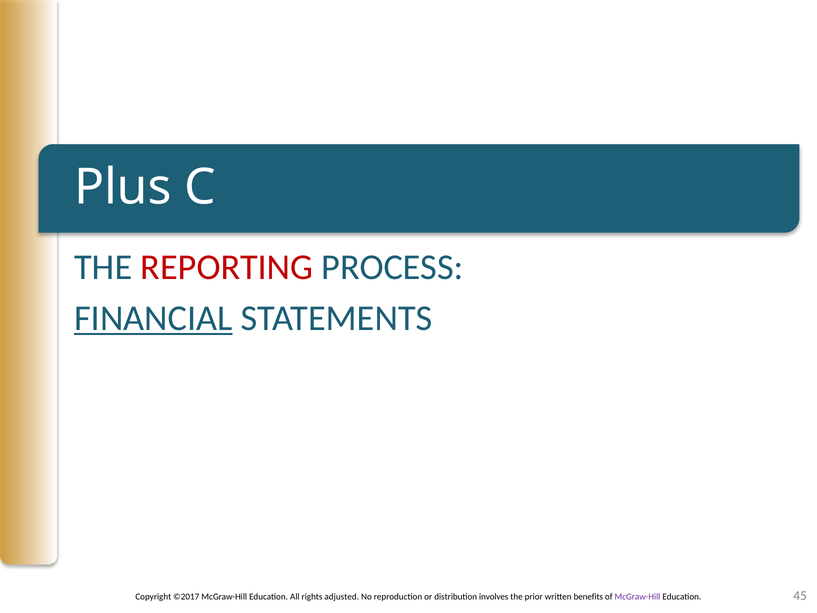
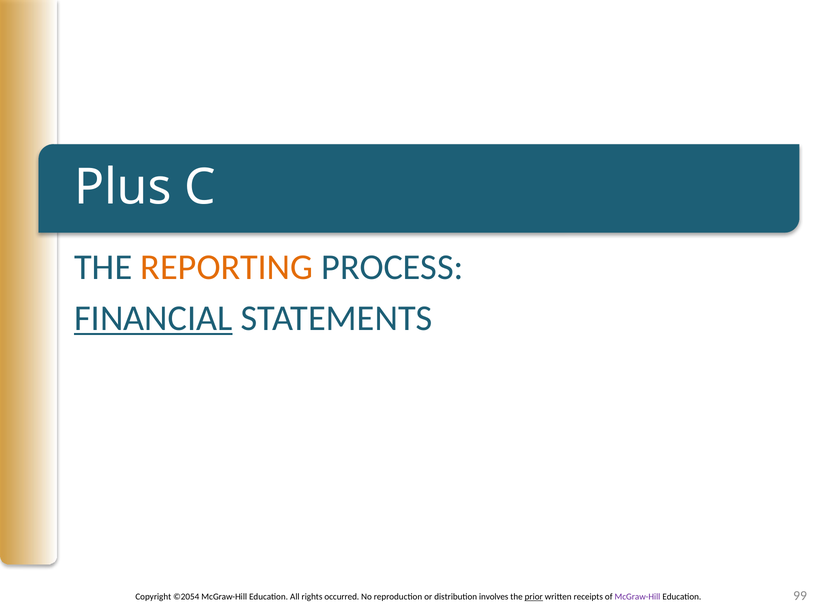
REPORTING colour: red -> orange
©2017: ©2017 -> ©2054
adjusted: adjusted -> occurred
prior underline: none -> present
benefits: benefits -> receipts
45: 45 -> 99
